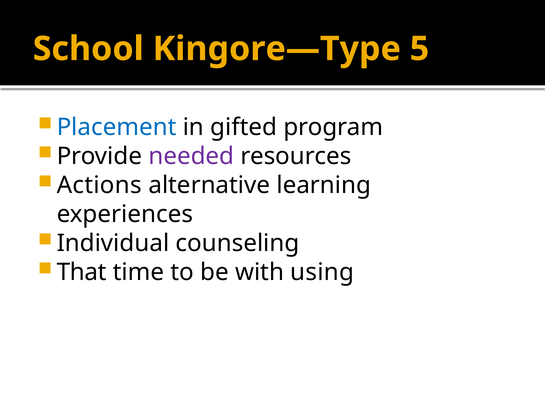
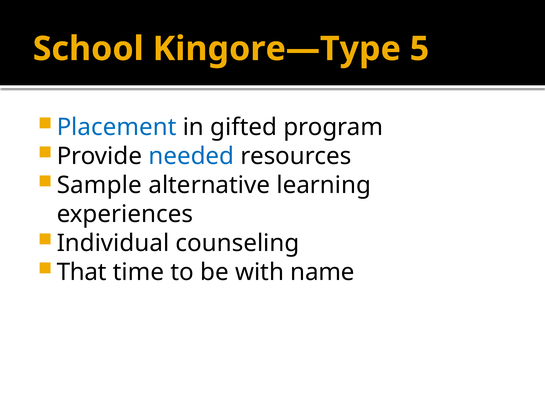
needed colour: purple -> blue
Actions: Actions -> Sample
using: using -> name
